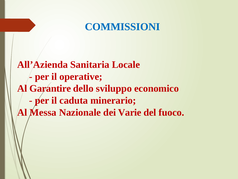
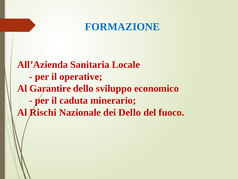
COMMISSIONI: COMMISSIONI -> FORMAZIONE
Messa: Messa -> Rischi
dei Varie: Varie -> Dello
